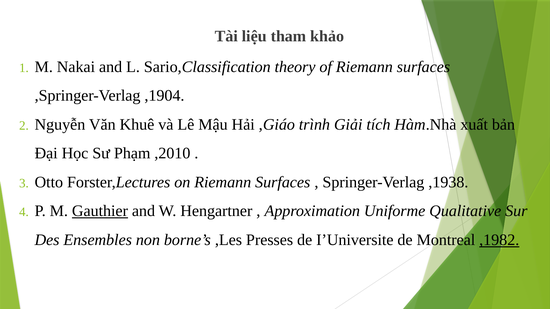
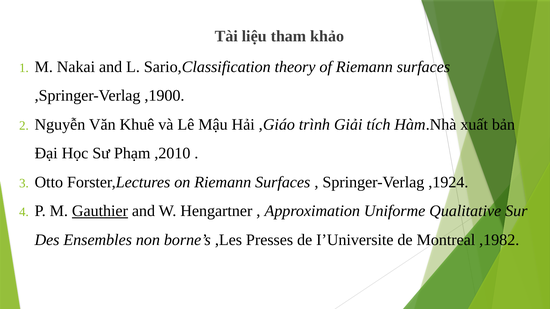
,1904: ,1904 -> ,1900
,1938: ,1938 -> ,1924
,1982 underline: present -> none
